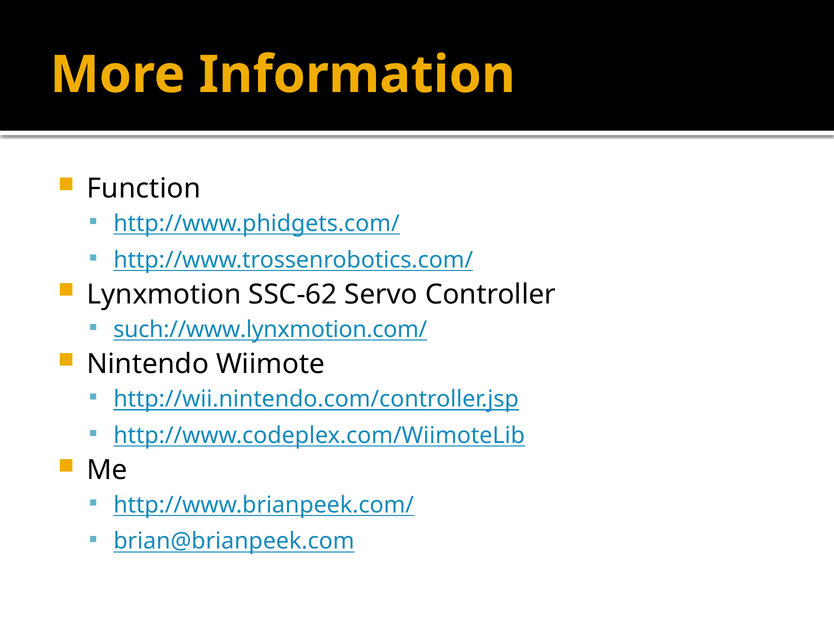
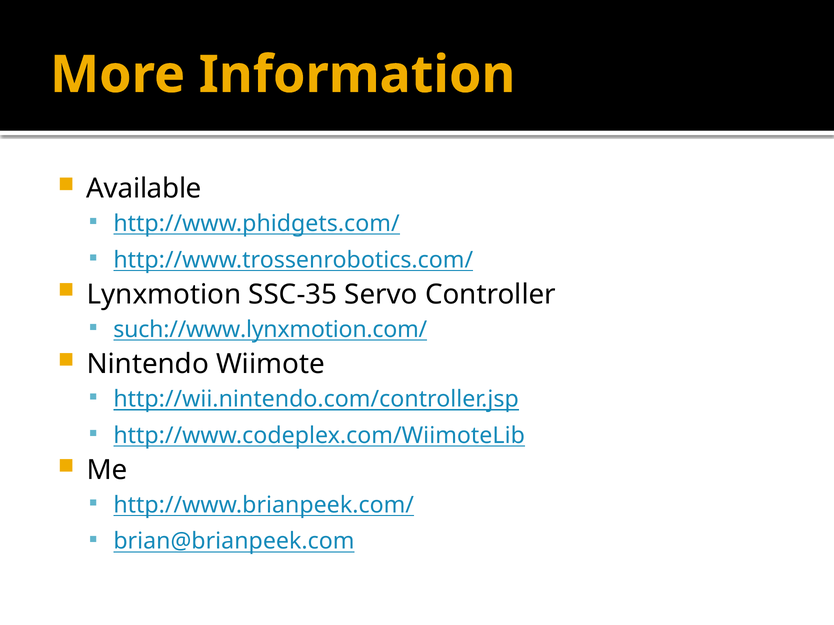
Function: Function -> Available
SSC-62: SSC-62 -> SSC-35
